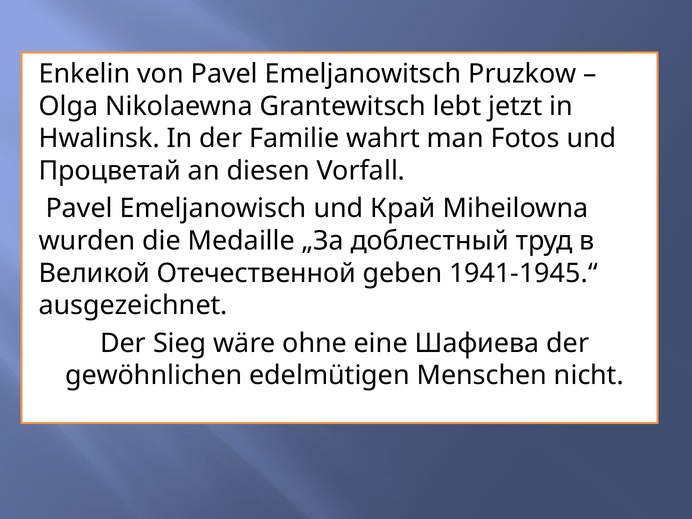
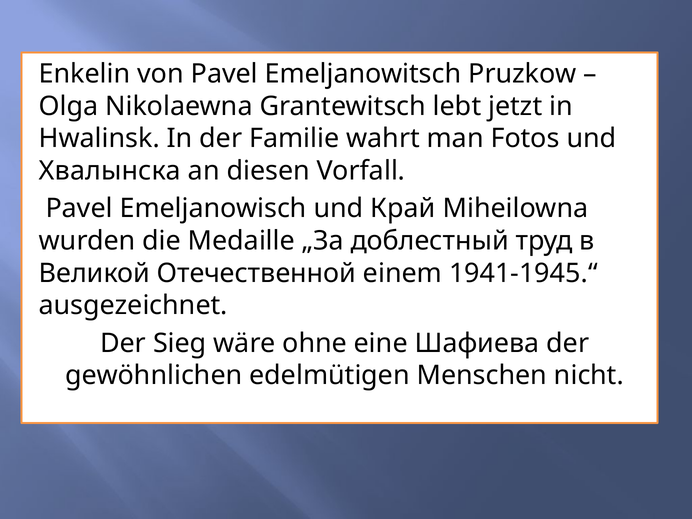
Процветай: Процветай -> Хвалынска
geben: geben -> einem
